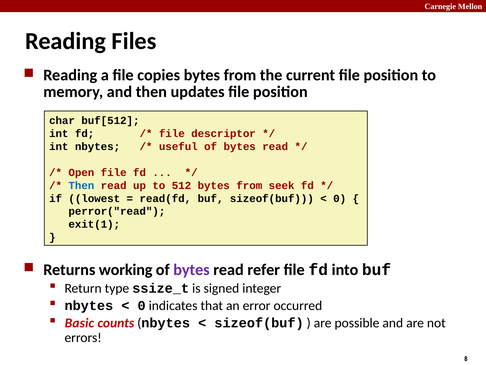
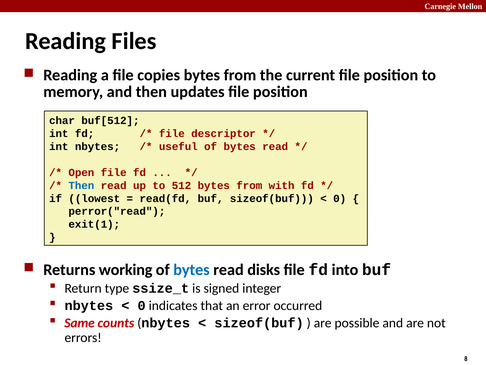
seek: seek -> with
bytes at (191, 269) colour: purple -> blue
refer: refer -> disks
Basic: Basic -> Same
